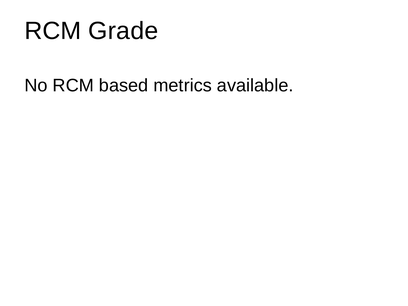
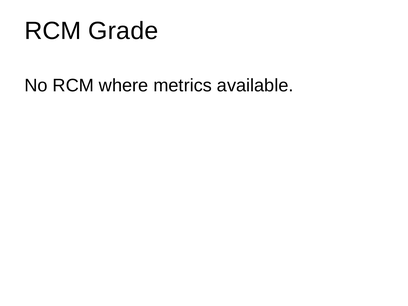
based: based -> where
